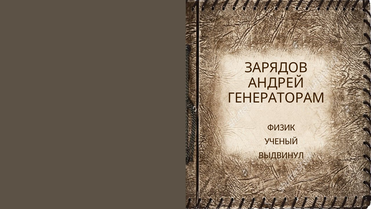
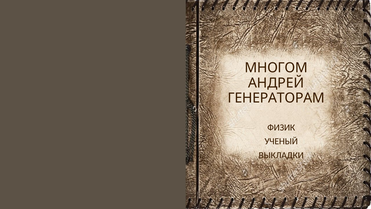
ЗАРЯДОВ: ЗАРЯДОВ -> МНОГОМ
ВЫДВИНУЛ: ВЫДВИНУЛ -> ВЫКЛАДКИ
